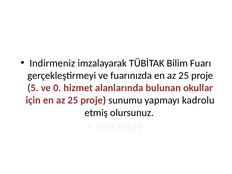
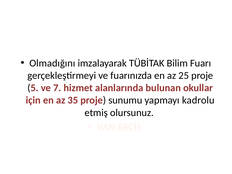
Indirmeniz: Indirmeniz -> Olmadığını
0: 0 -> 7
için en az 25: 25 -> 35
